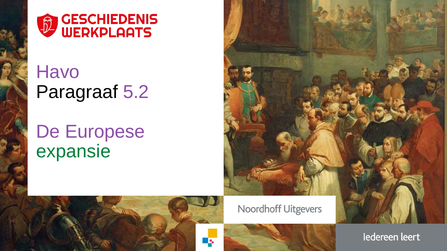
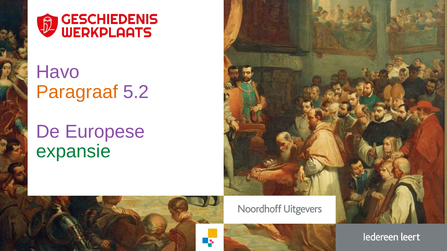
Paragraaf colour: black -> orange
